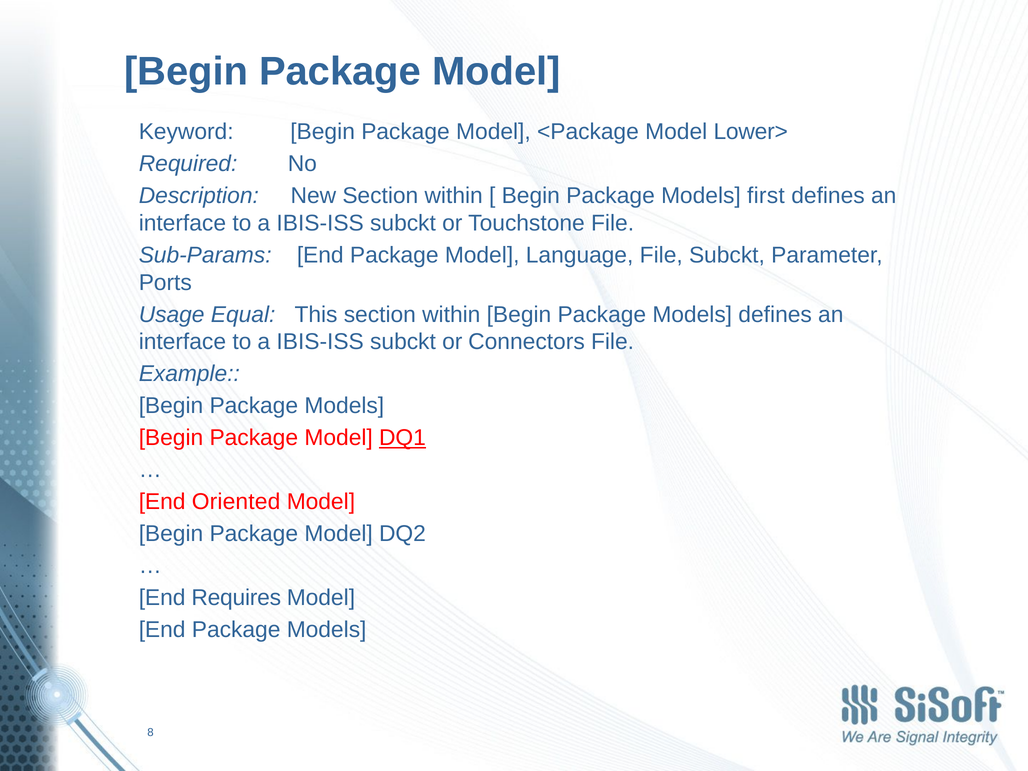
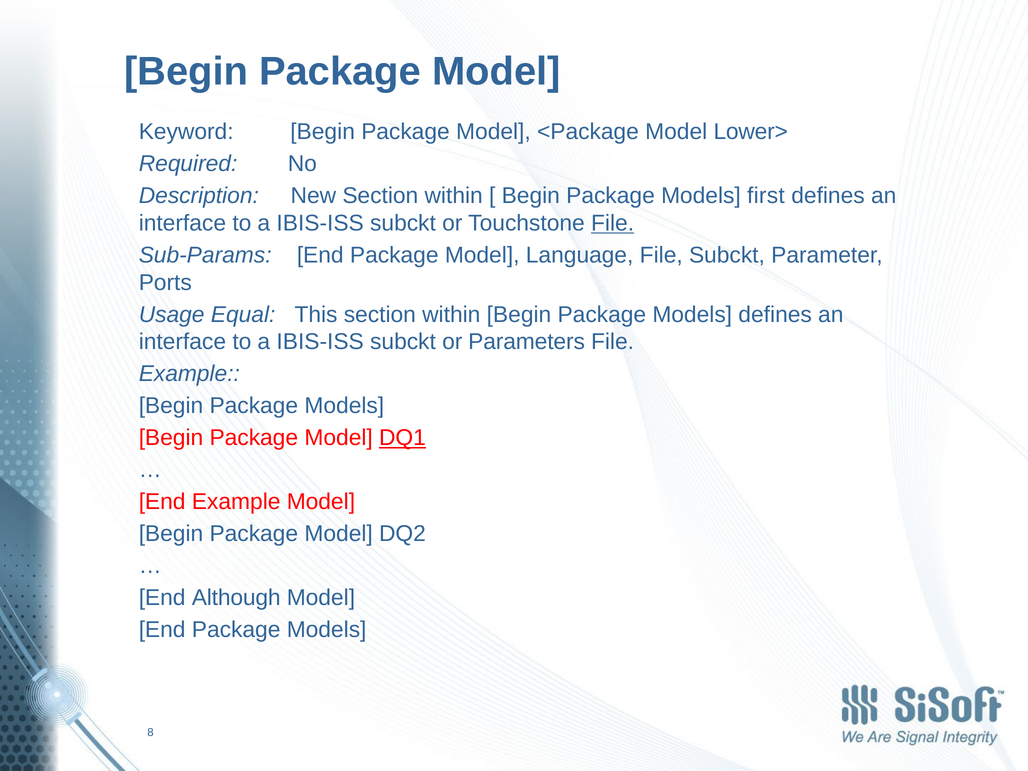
File at (613, 223) underline: none -> present
Connectors: Connectors -> Parameters
End Oriented: Oriented -> Example
Requires: Requires -> Although
